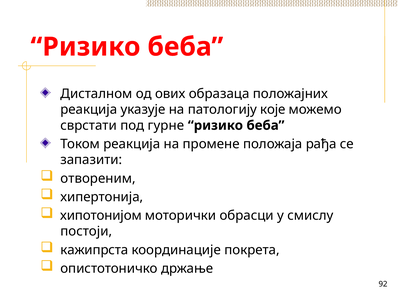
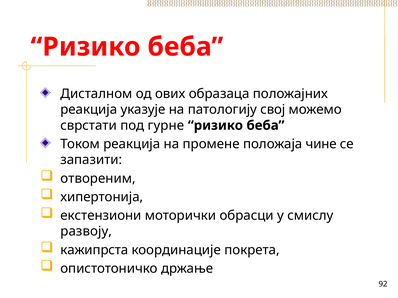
које: које -> свој
рађа: рађа -> чине
хипотонијом: хипотонијом -> екстензиони
постоји: постоји -> развоју
